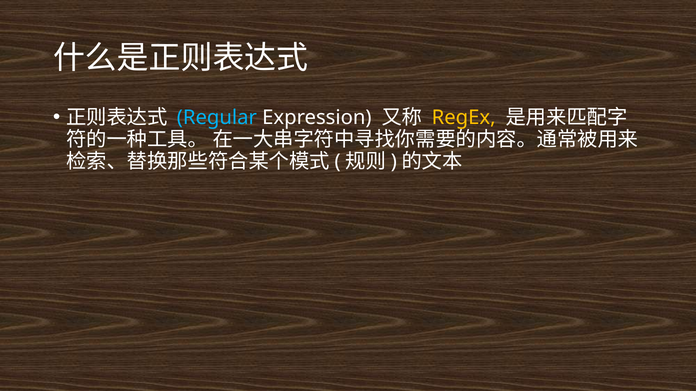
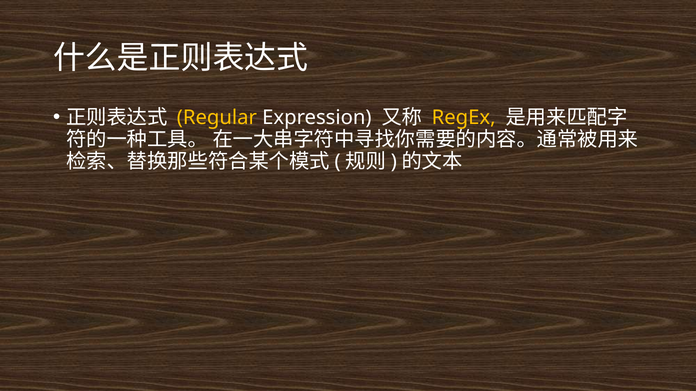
Regular colour: light blue -> yellow
